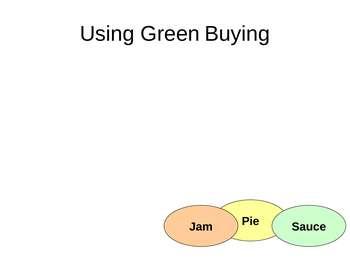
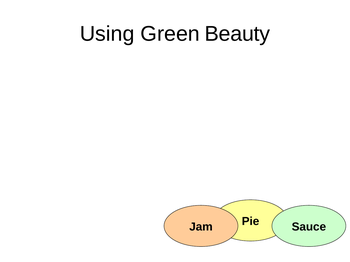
Buying: Buying -> Beauty
